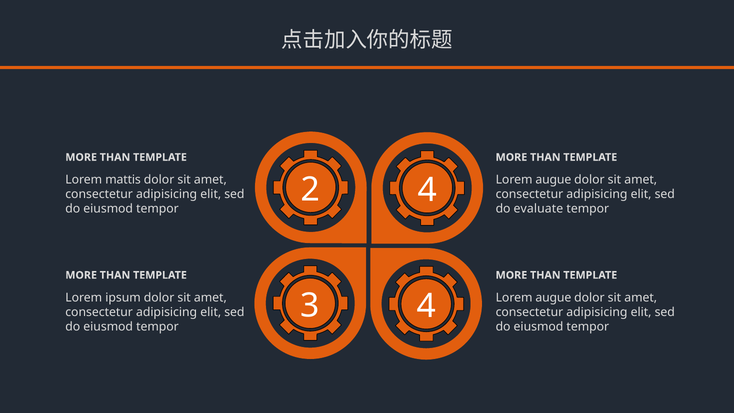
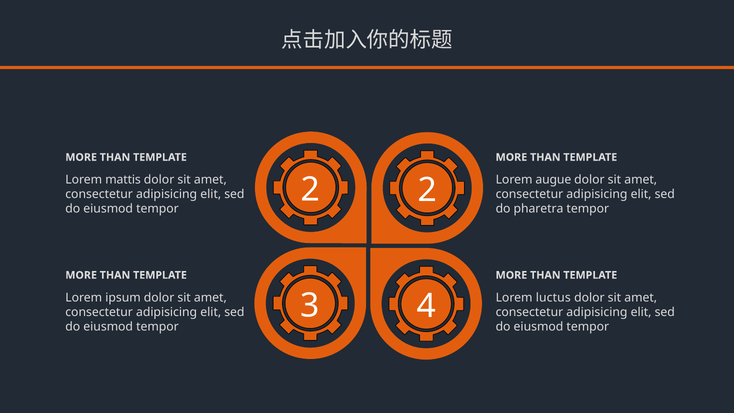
2 4: 4 -> 2
evaluate: evaluate -> pharetra
augue at (553, 298): augue -> luctus
